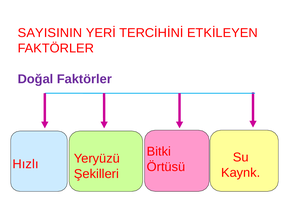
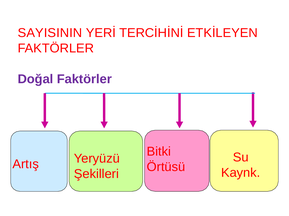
Hızlı: Hızlı -> Artış
